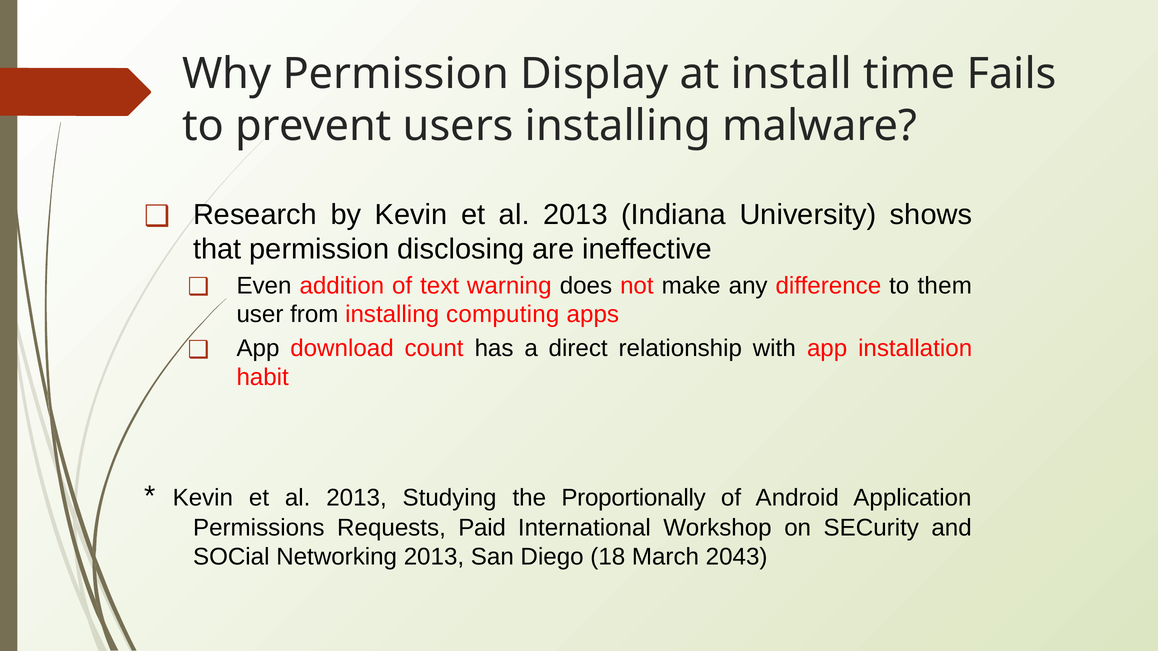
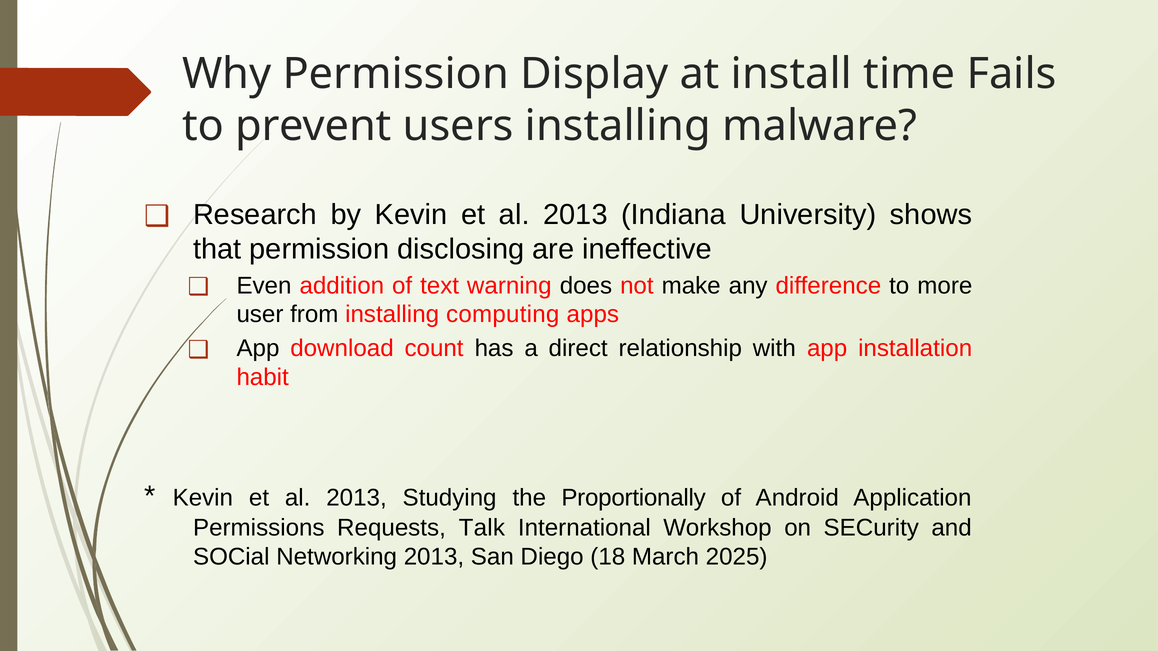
them: them -> more
Paid: Paid -> Talk
2043: 2043 -> 2025
